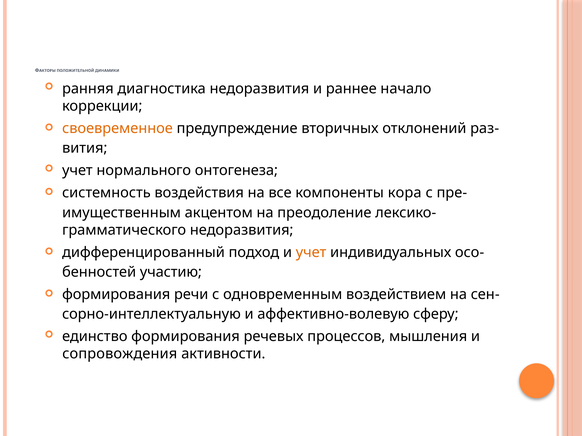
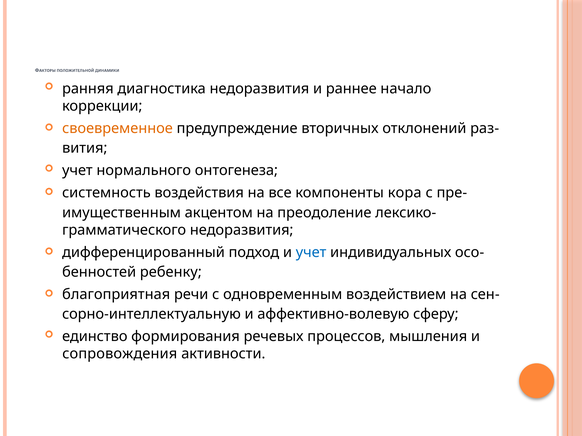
учет at (311, 253) colour: orange -> blue
участию: участию -> ребенку
формирования at (116, 295): формирования -> благоприятная
